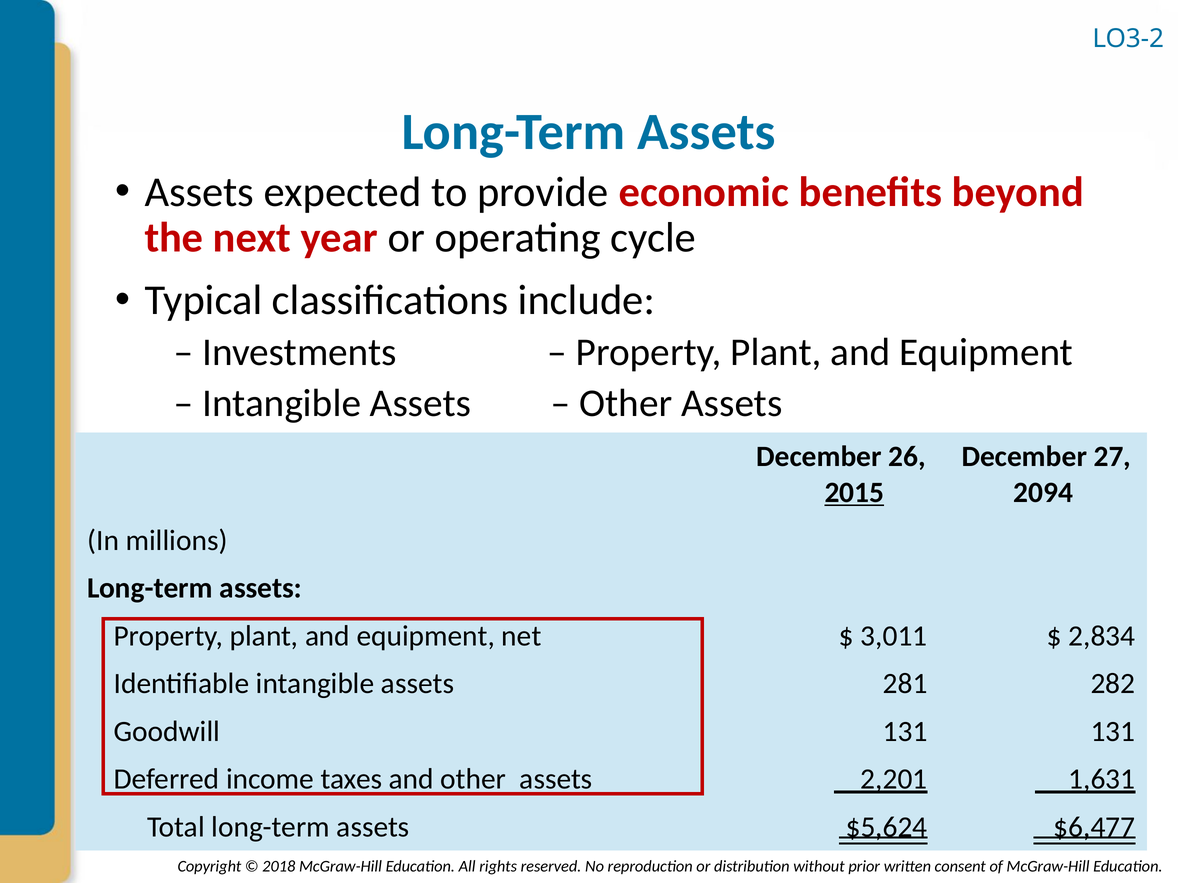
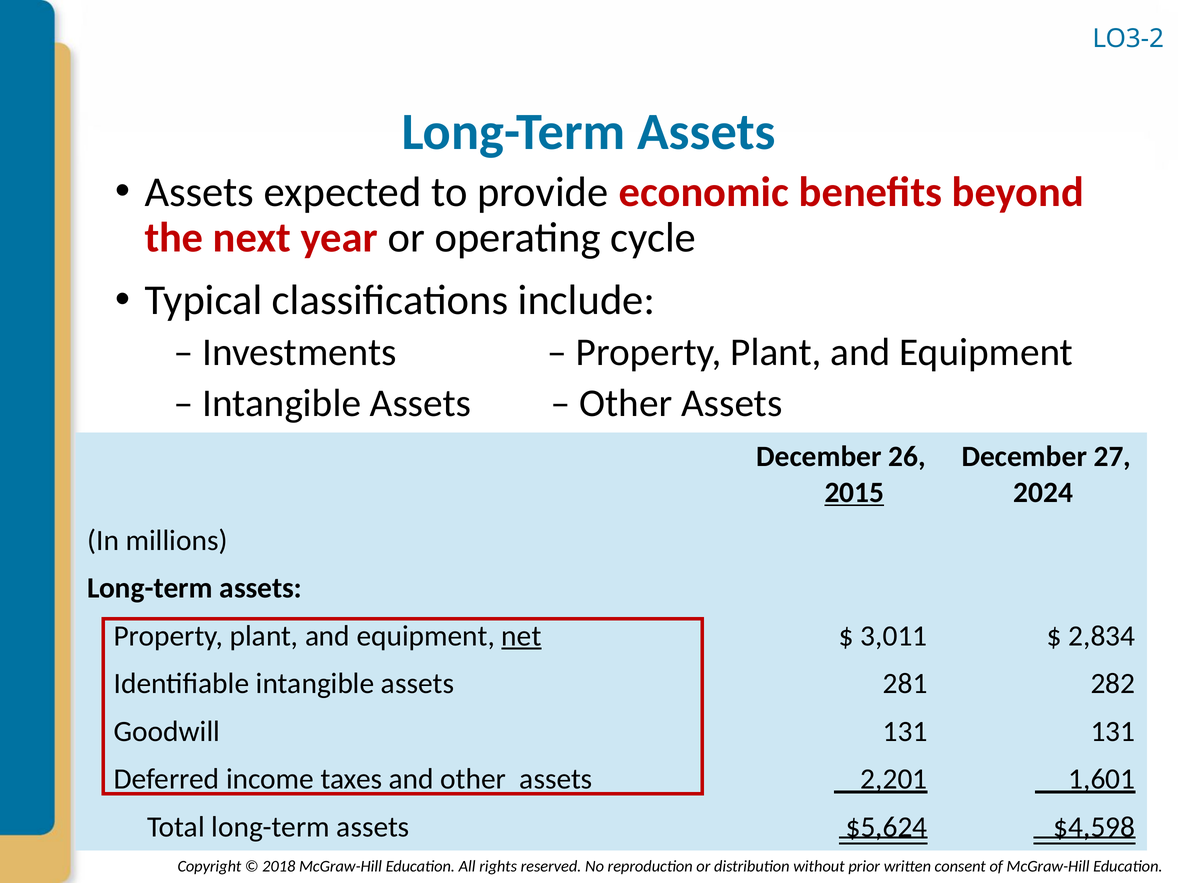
2094: 2094 -> 2024
net underline: none -> present
1,631: 1,631 -> 1,601
$6,477: $6,477 -> $4,598
